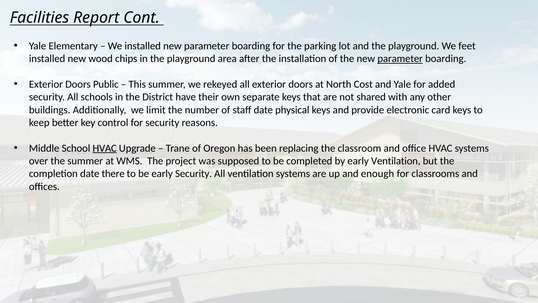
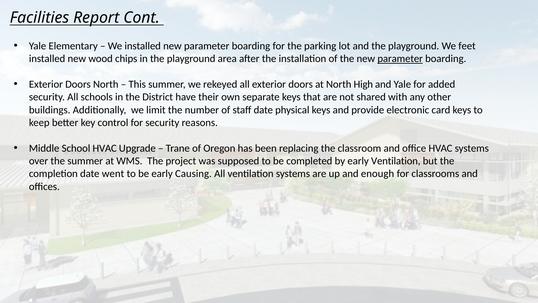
Doors Public: Public -> North
Cost: Cost -> High
HVAC at (105, 148) underline: present -> none
there: there -> went
early Security: Security -> Causing
